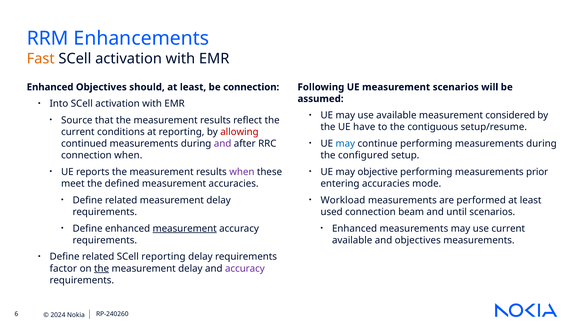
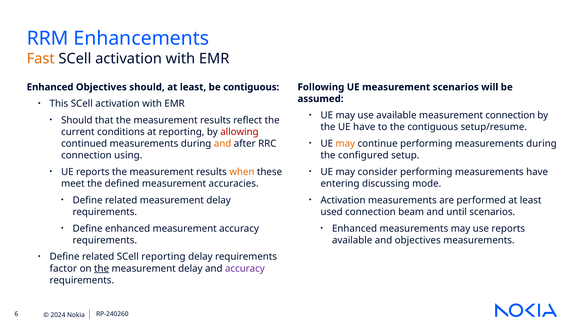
be connection: connection -> contiguous
Into: Into -> This
measurement considered: considered -> connection
Source at (77, 120): Source -> Should
may at (345, 143) colour: blue -> orange
and at (223, 143) colour: purple -> orange
connection when: when -> using
when at (242, 172) colour: purple -> orange
objective: objective -> consider
measurements prior: prior -> have
entering accuracies: accuracies -> discussing
Workload at (343, 200): Workload -> Activation
measurement at (185, 228) underline: present -> none
use current: current -> reports
